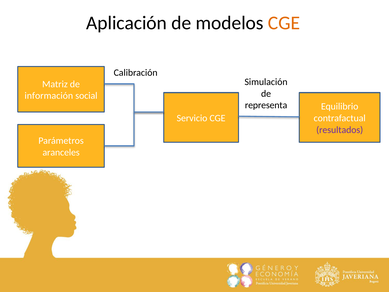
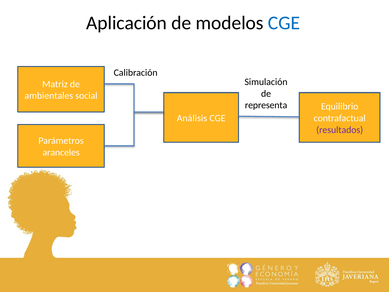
CGE at (284, 23) colour: orange -> blue
información: información -> ambientales
Servicio: Servicio -> Análisis
